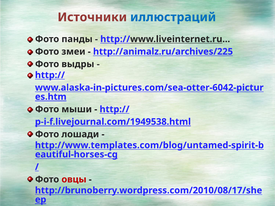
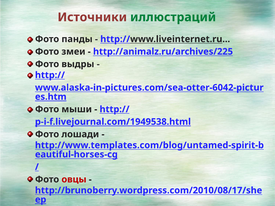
иллюстраций colour: blue -> green
